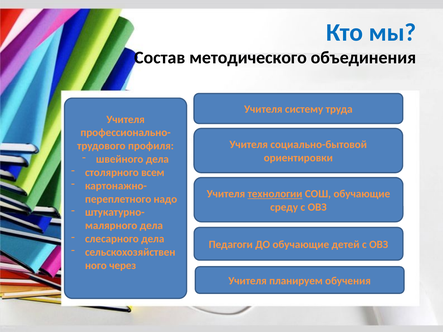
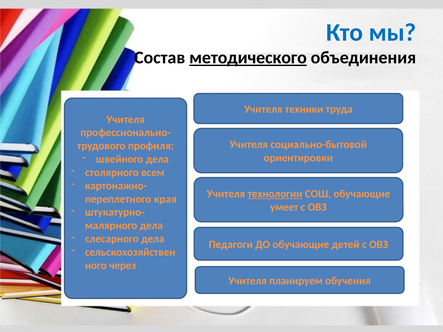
методического underline: none -> present
систему: систему -> техники
надо: надо -> края
среду: среду -> умеет
